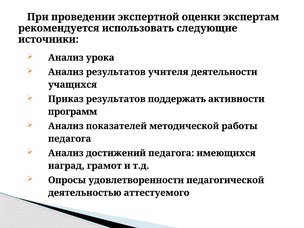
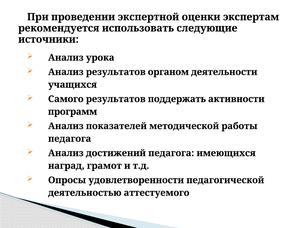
учителя: учителя -> органом
Приказ: Приказ -> Самого
